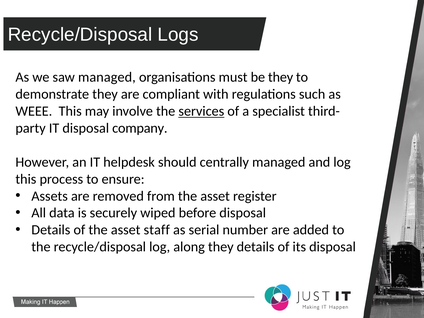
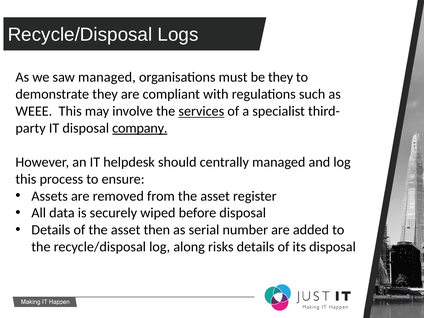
company underline: none -> present
staff: staff -> then
along they: they -> risks
